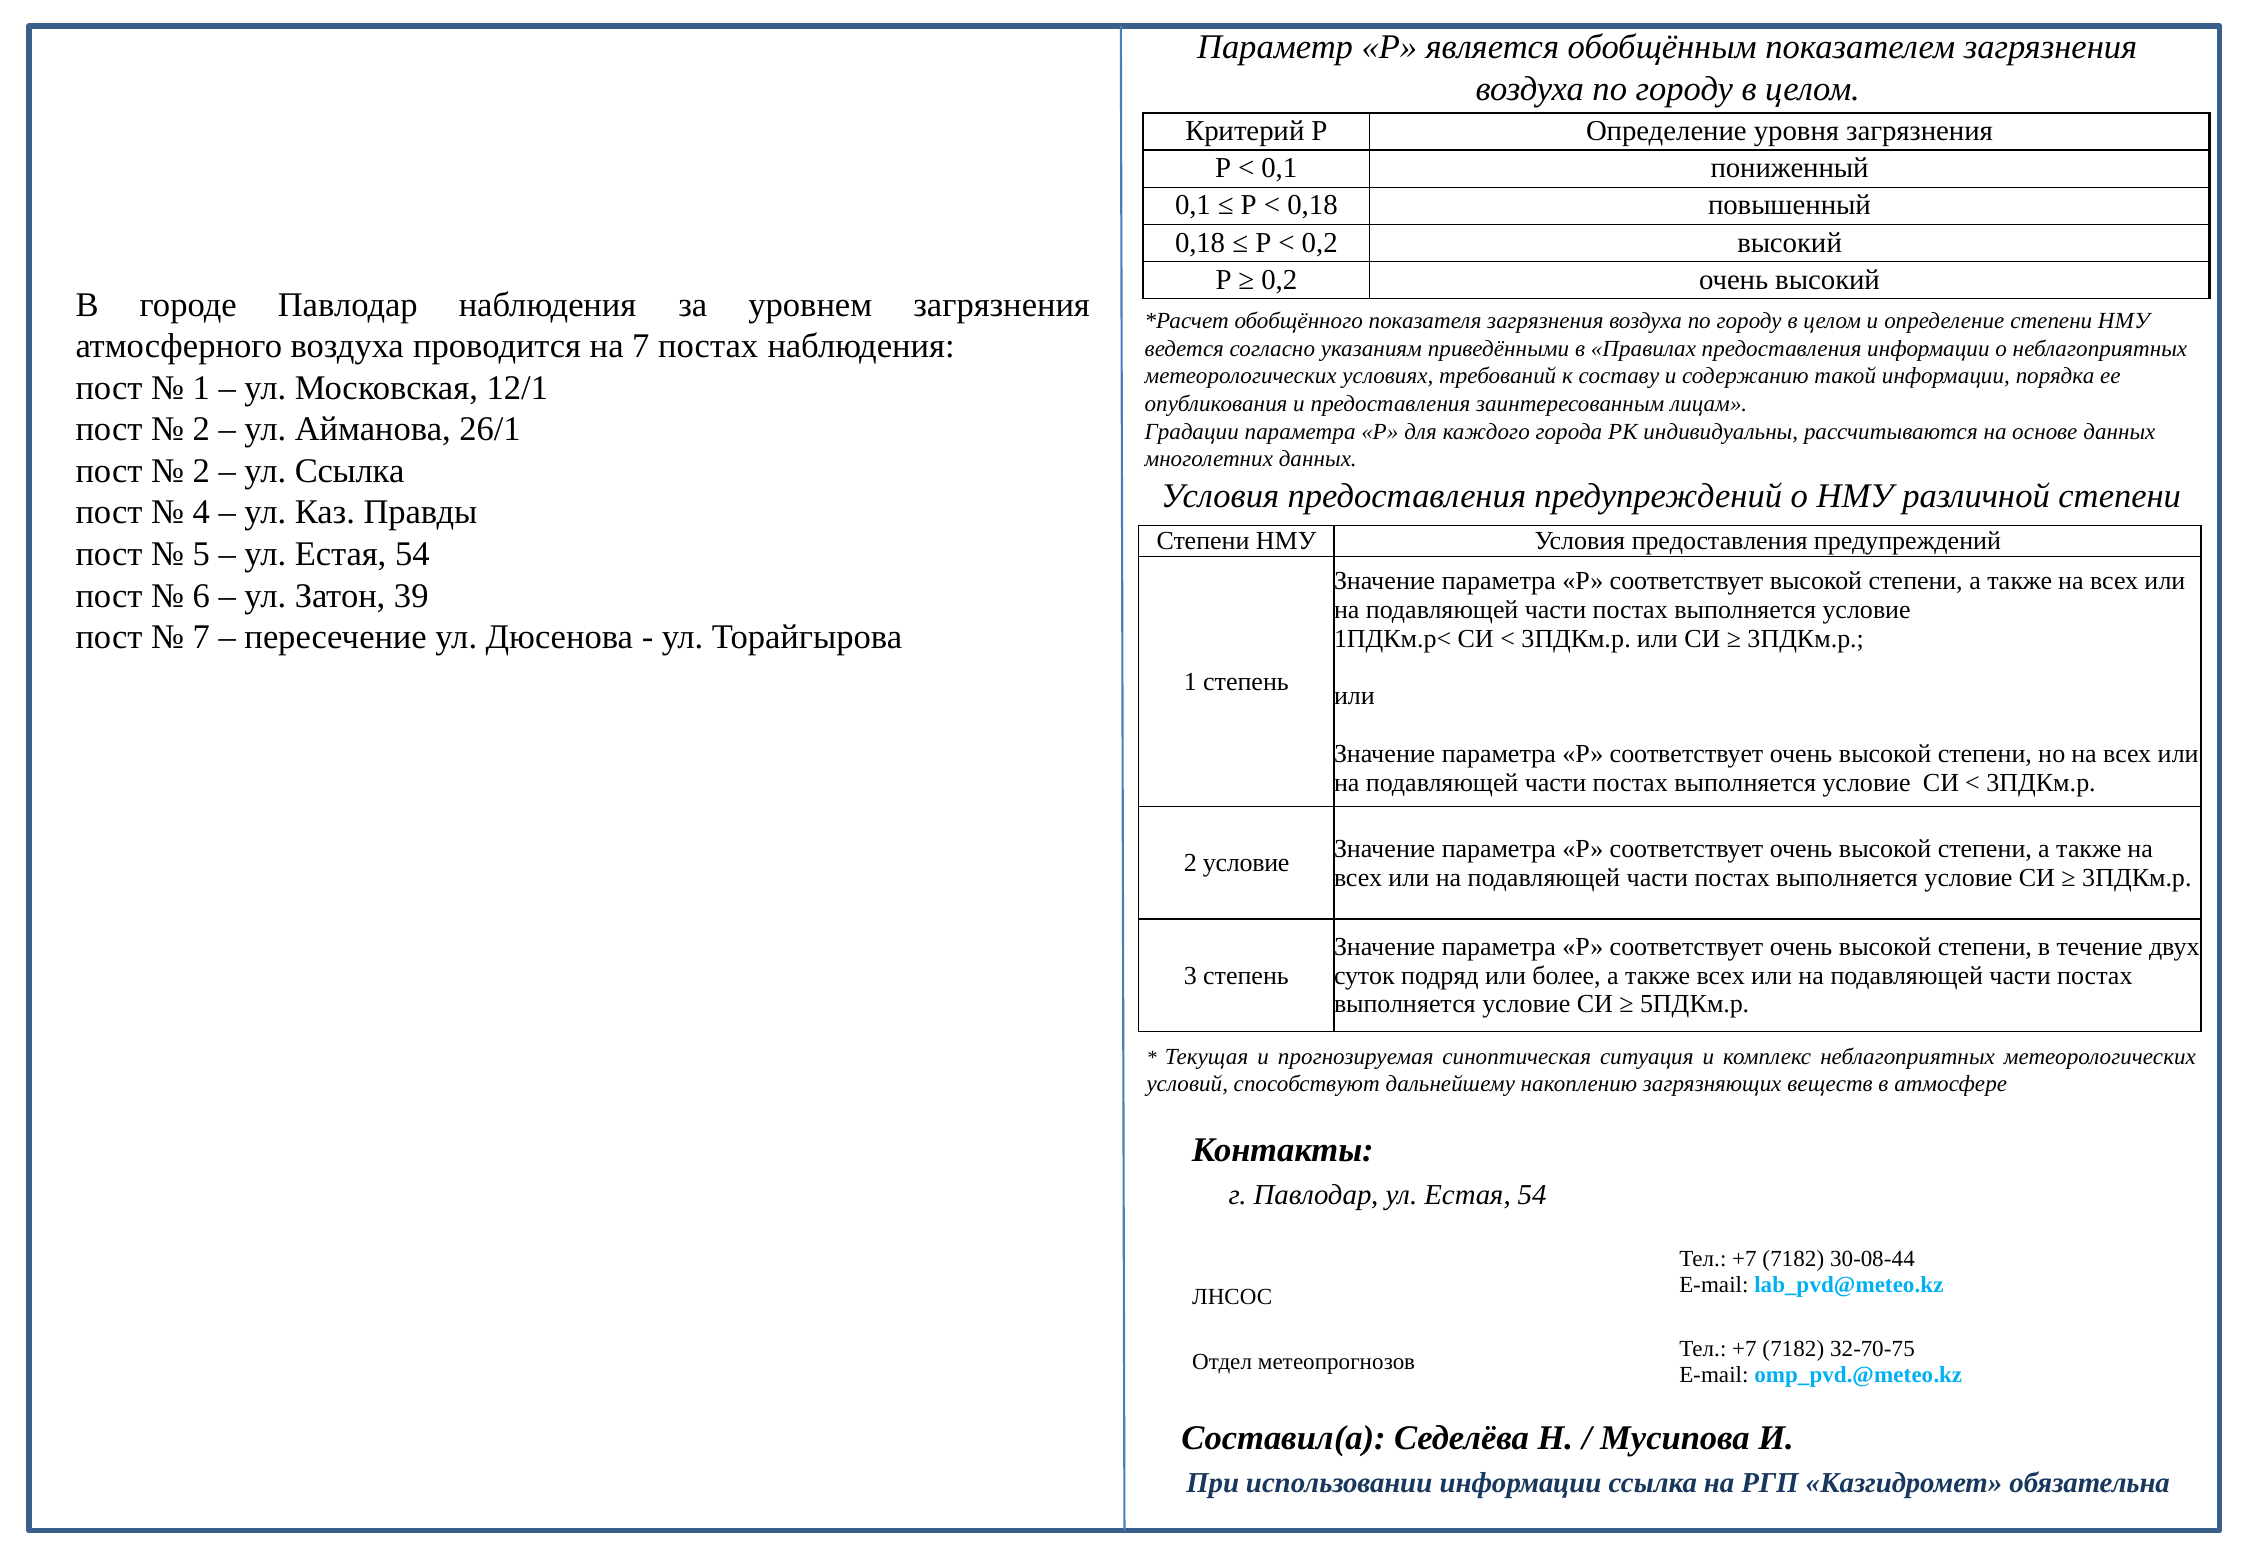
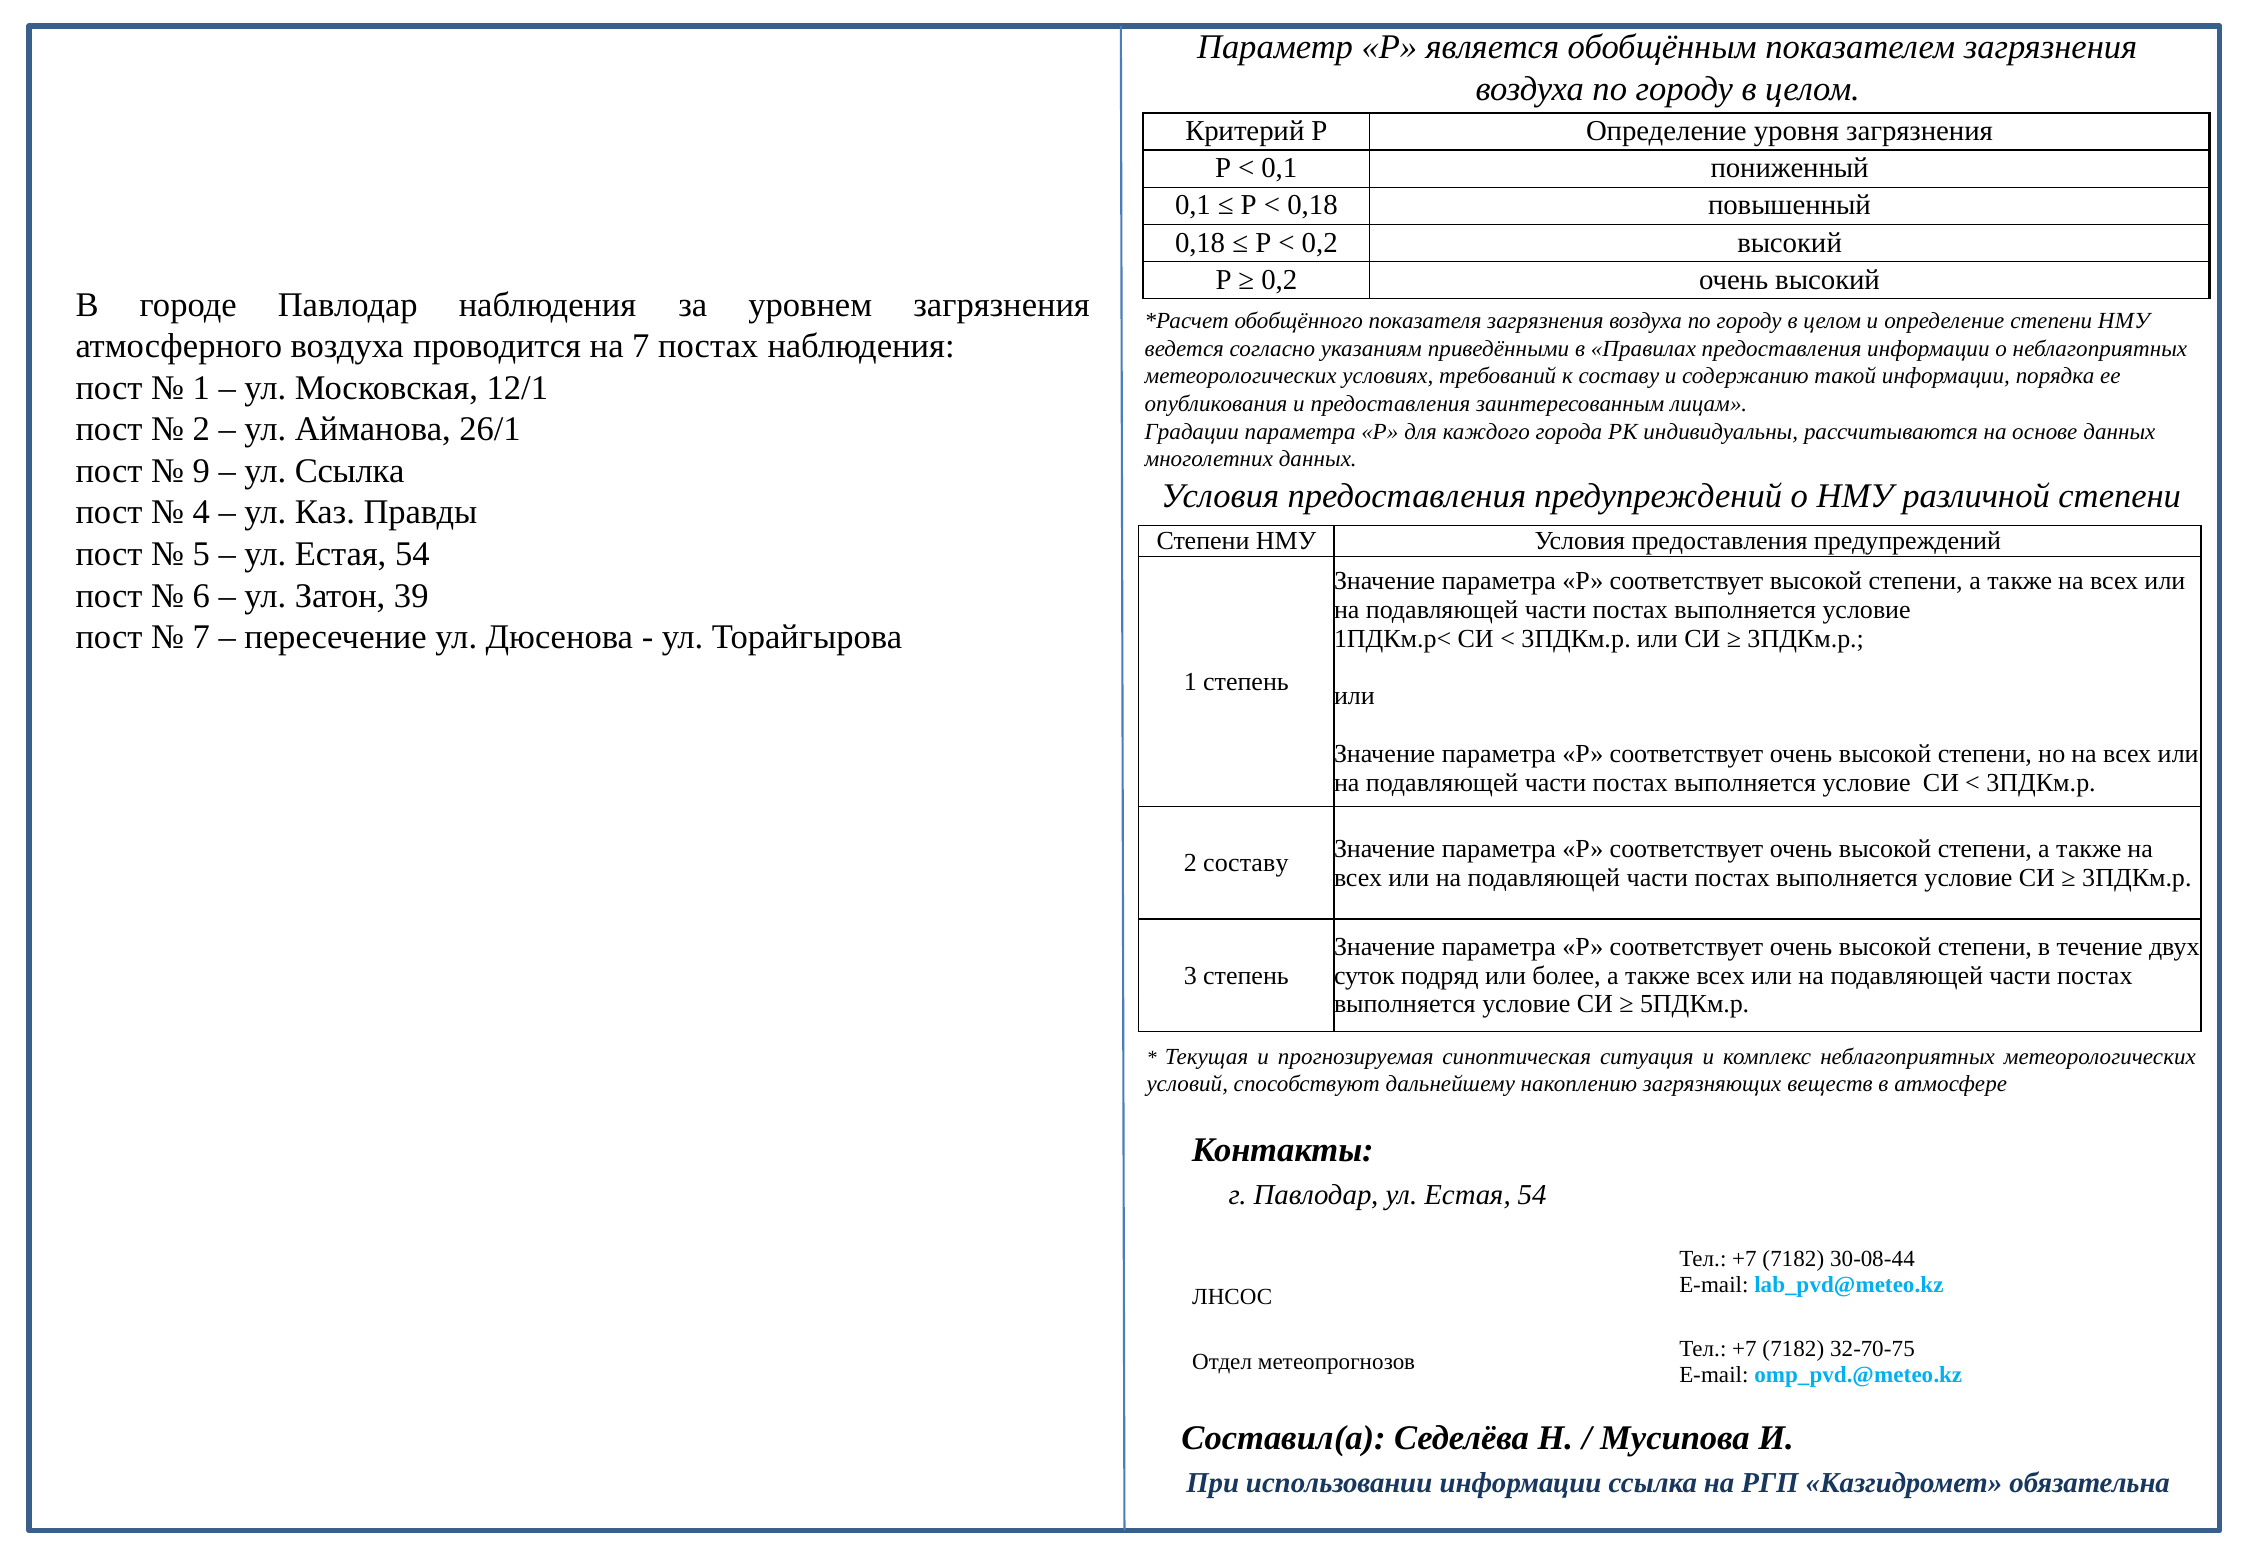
2 at (201, 471): 2 -> 9
2 условие: условие -> составу
